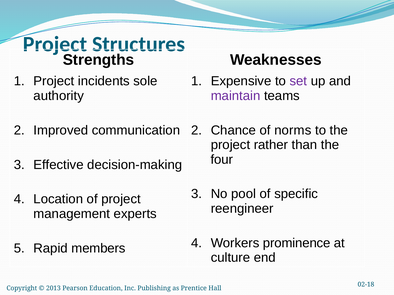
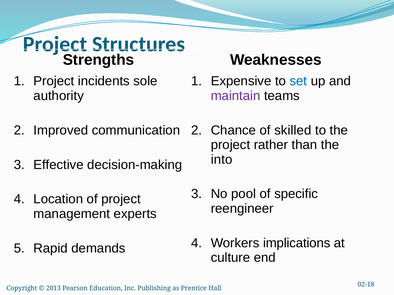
set colour: purple -> blue
norms: norms -> skilled
four: four -> into
prominence: prominence -> implications
members: members -> demands
